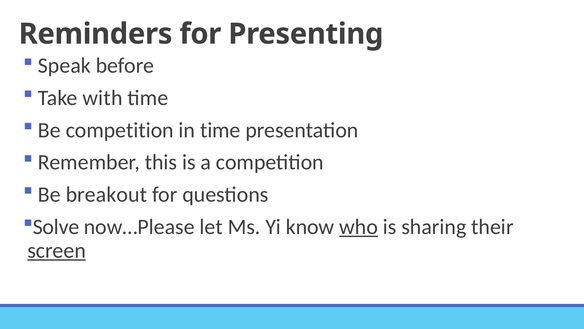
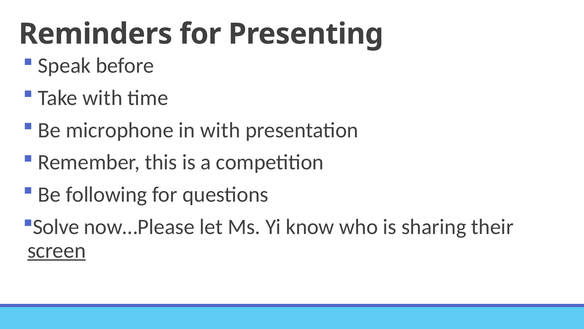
Be competition: competition -> microphone
in time: time -> with
breakout: breakout -> following
who underline: present -> none
